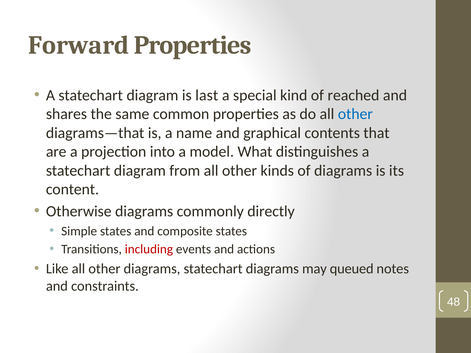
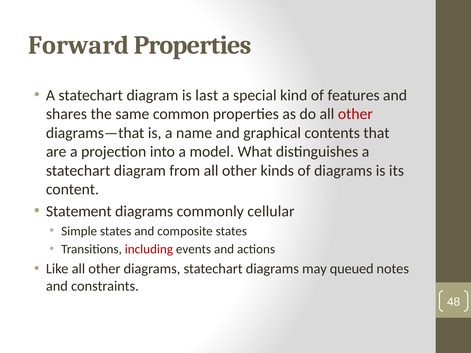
reached: reached -> features
other at (355, 114) colour: blue -> red
Otherwise: Otherwise -> Statement
directly: directly -> cellular
